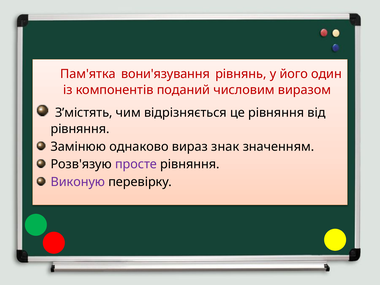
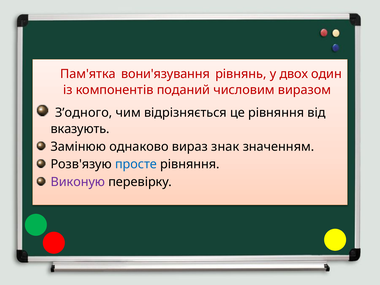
його: його -> двох
З’містять: З’містять -> З’одного
рівняння at (80, 129): рівняння -> вказують
просте colour: purple -> blue
